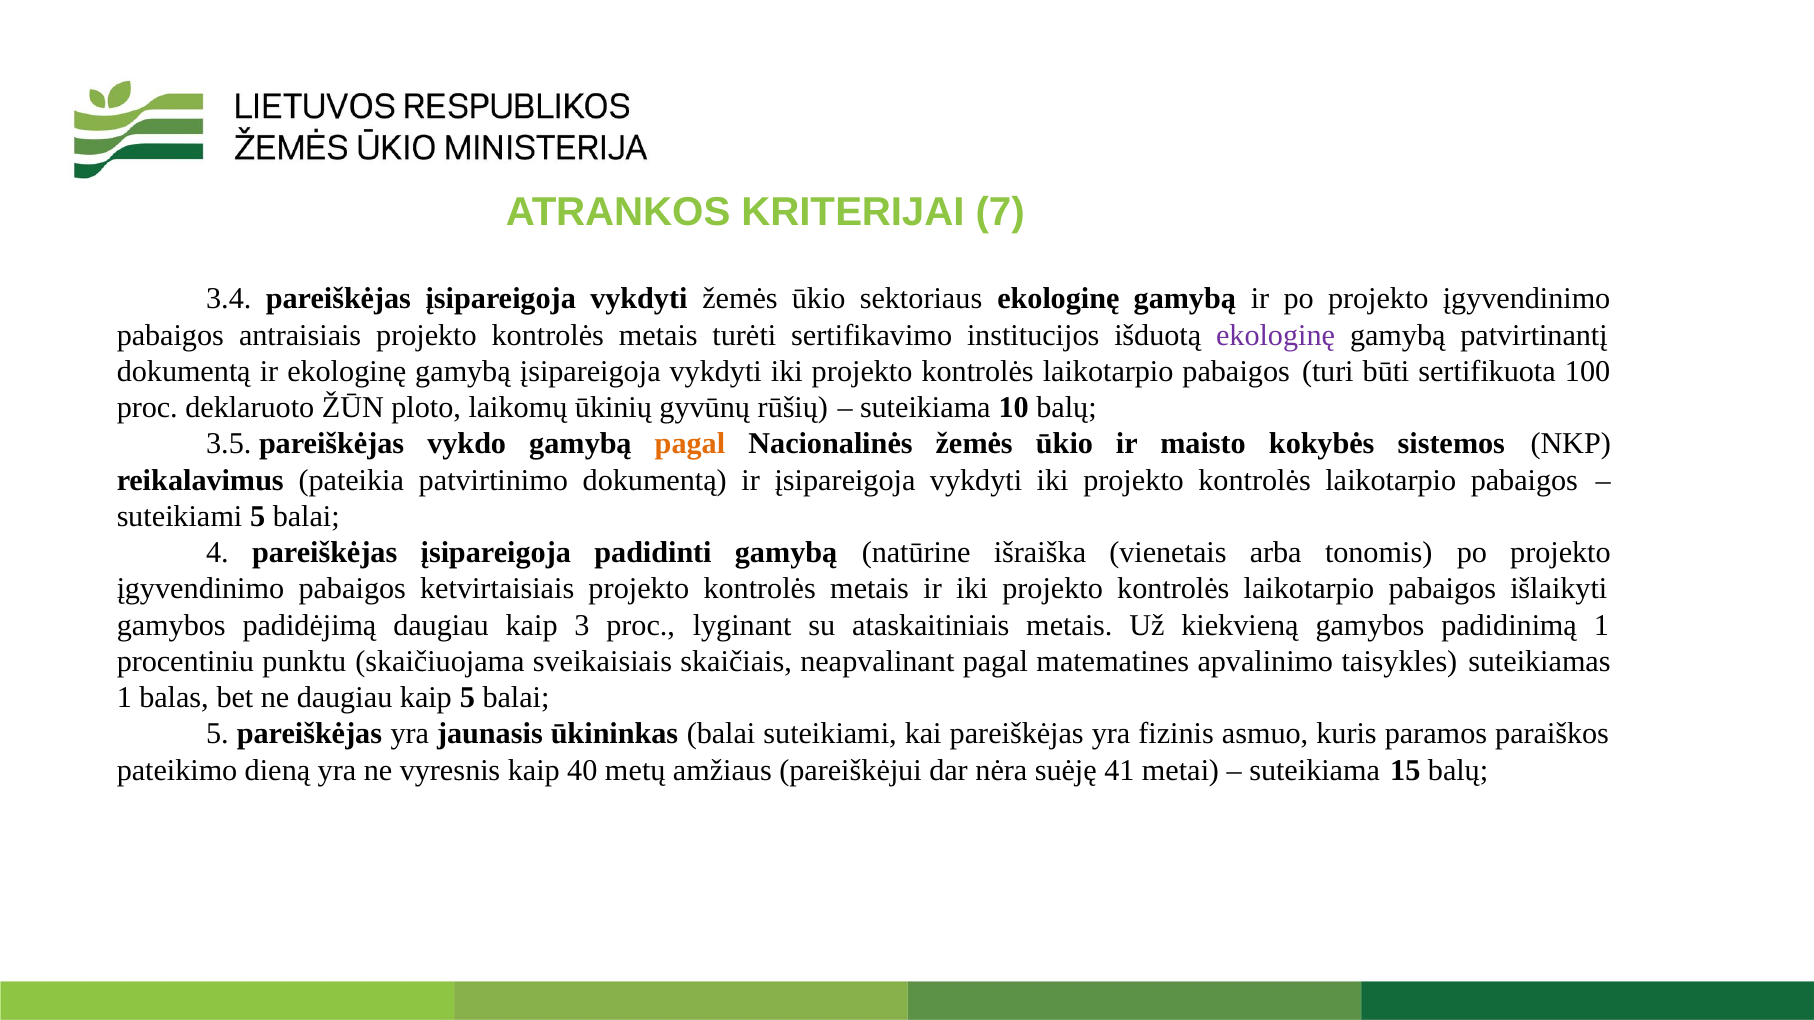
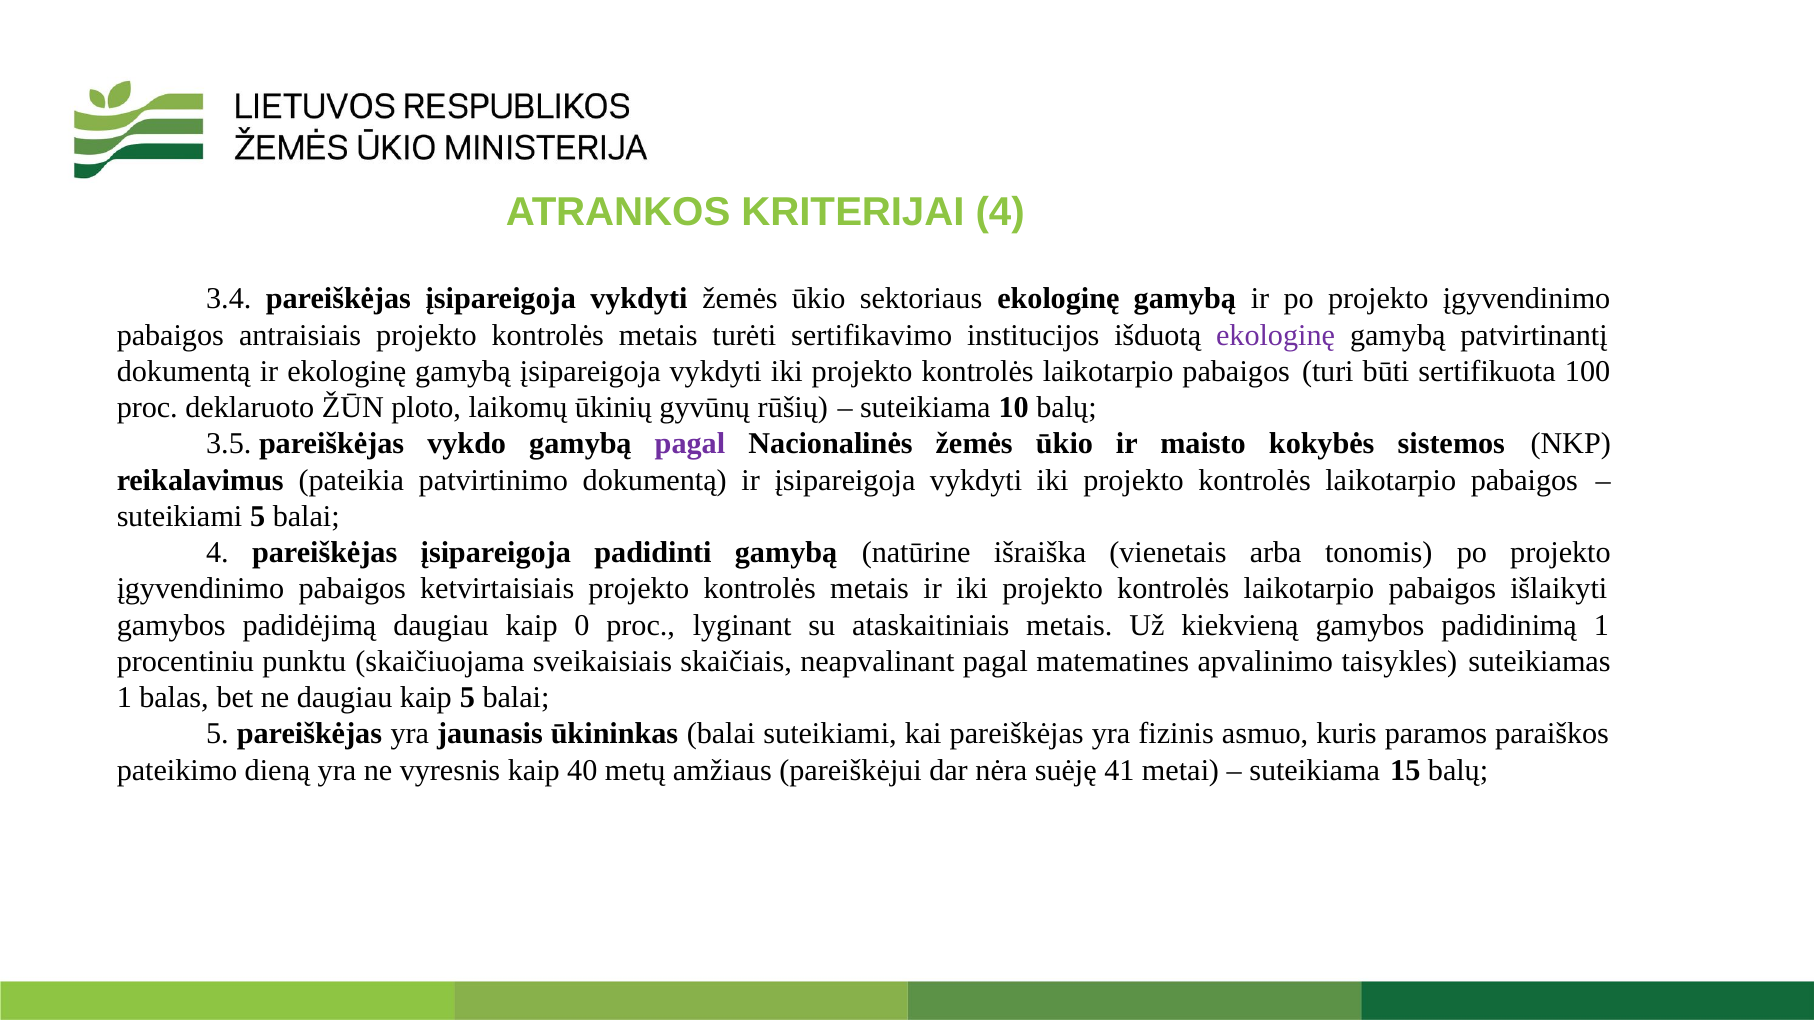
KRITERIJAI 7: 7 -> 4
pagal at (690, 444) colour: orange -> purple
3: 3 -> 0
